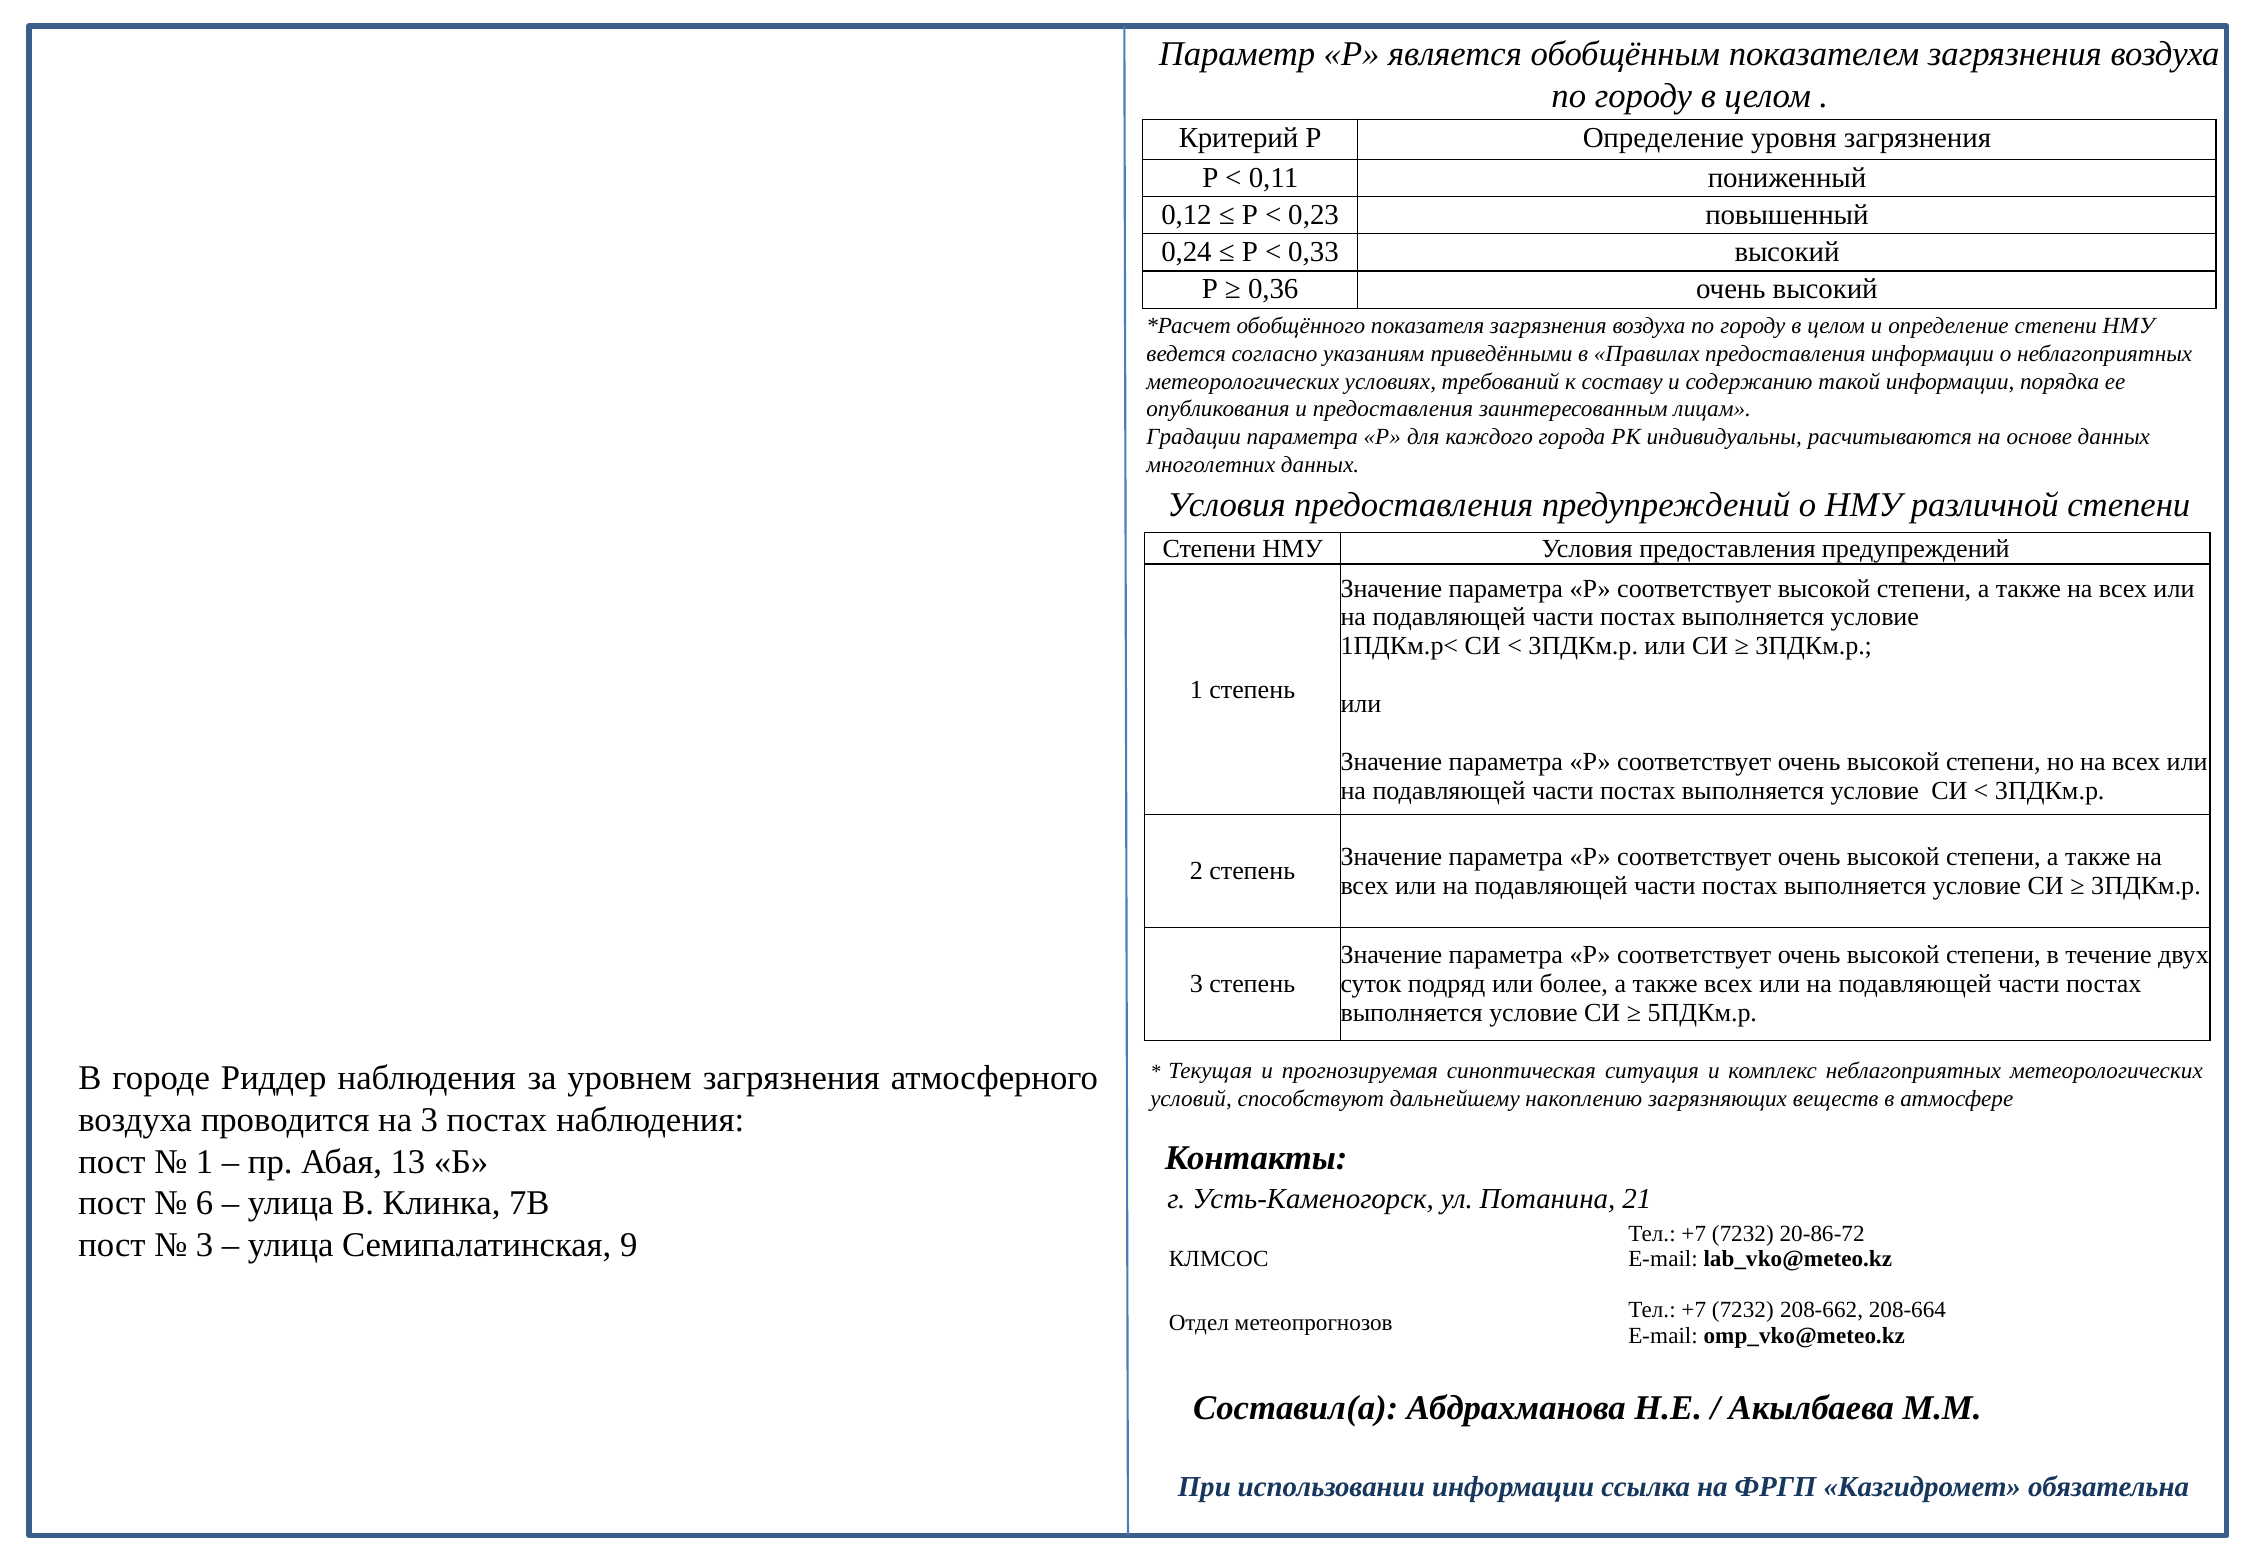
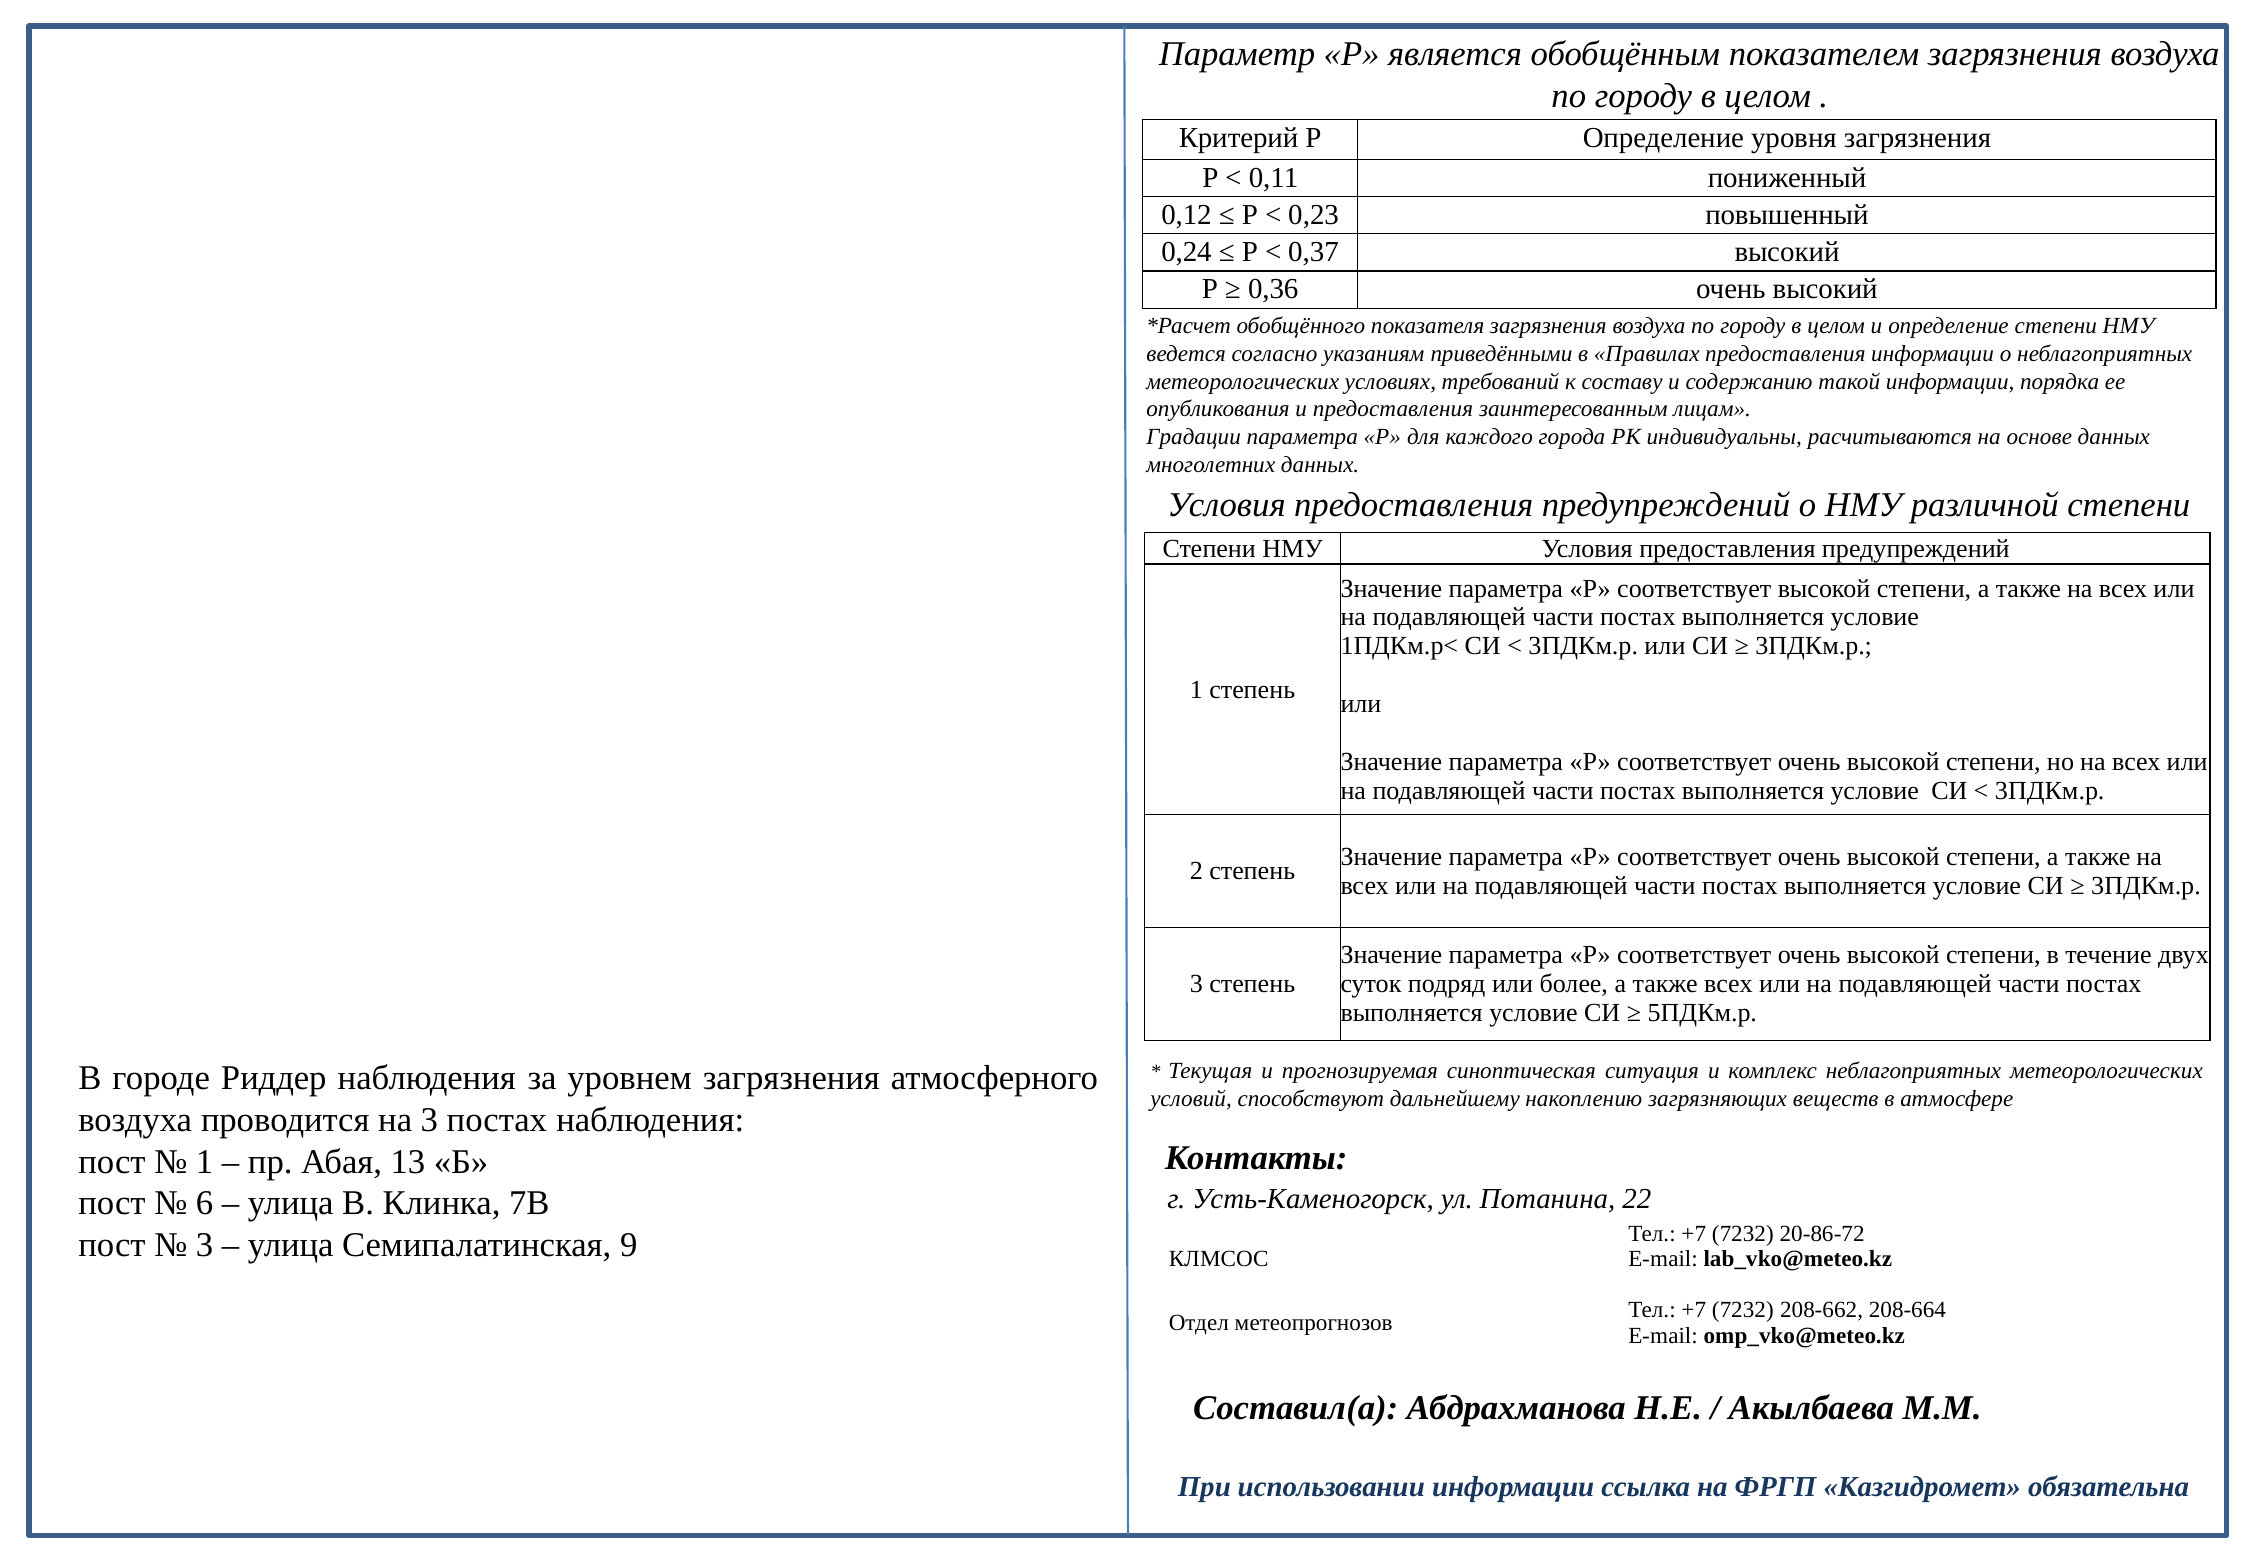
0,33: 0,33 -> 0,37
21: 21 -> 22
